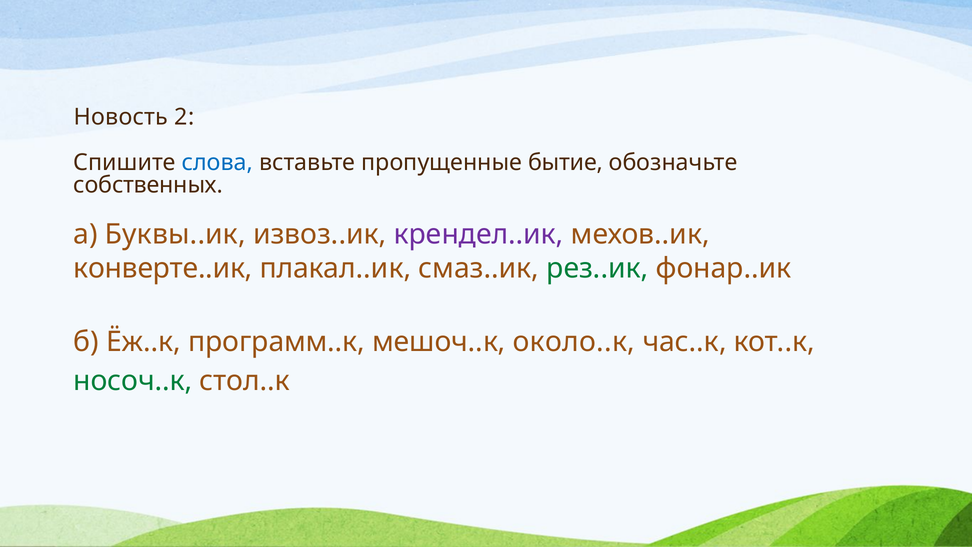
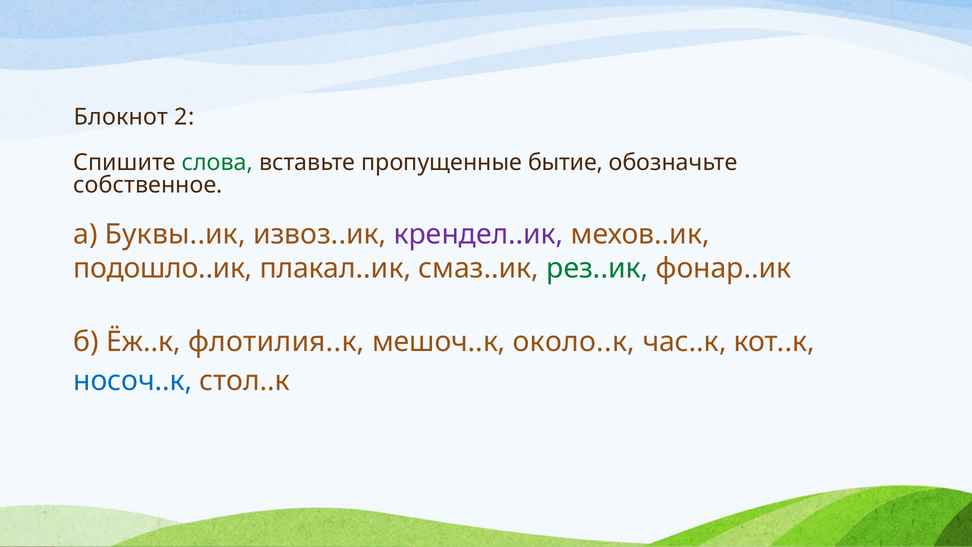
Новость: Новость -> Блокнот
слова colour: blue -> green
собственных: собственных -> собственное
конверте..ик: конверте..ик -> подошло..ик
программ..к: программ..к -> флотилия..к
носоч..к colour: green -> blue
